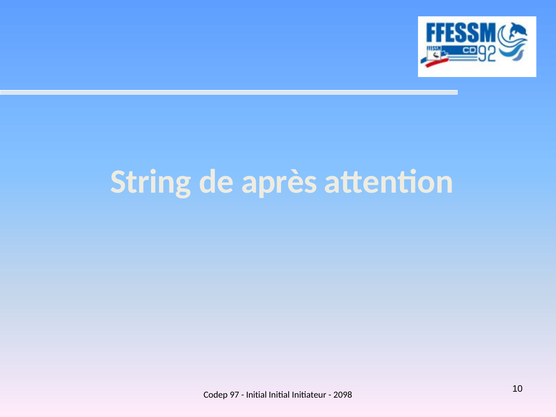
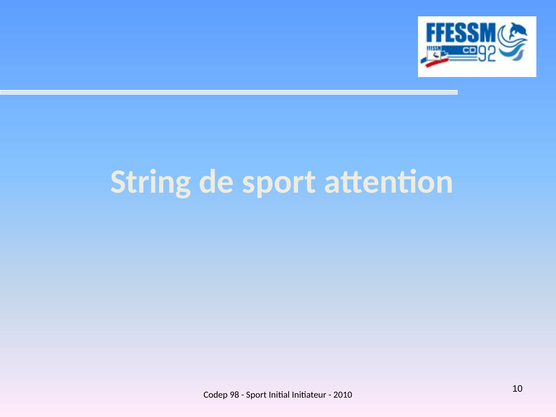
de après: après -> sport
97: 97 -> 98
Initial at (256, 395): Initial -> Sport
2098: 2098 -> 2010
